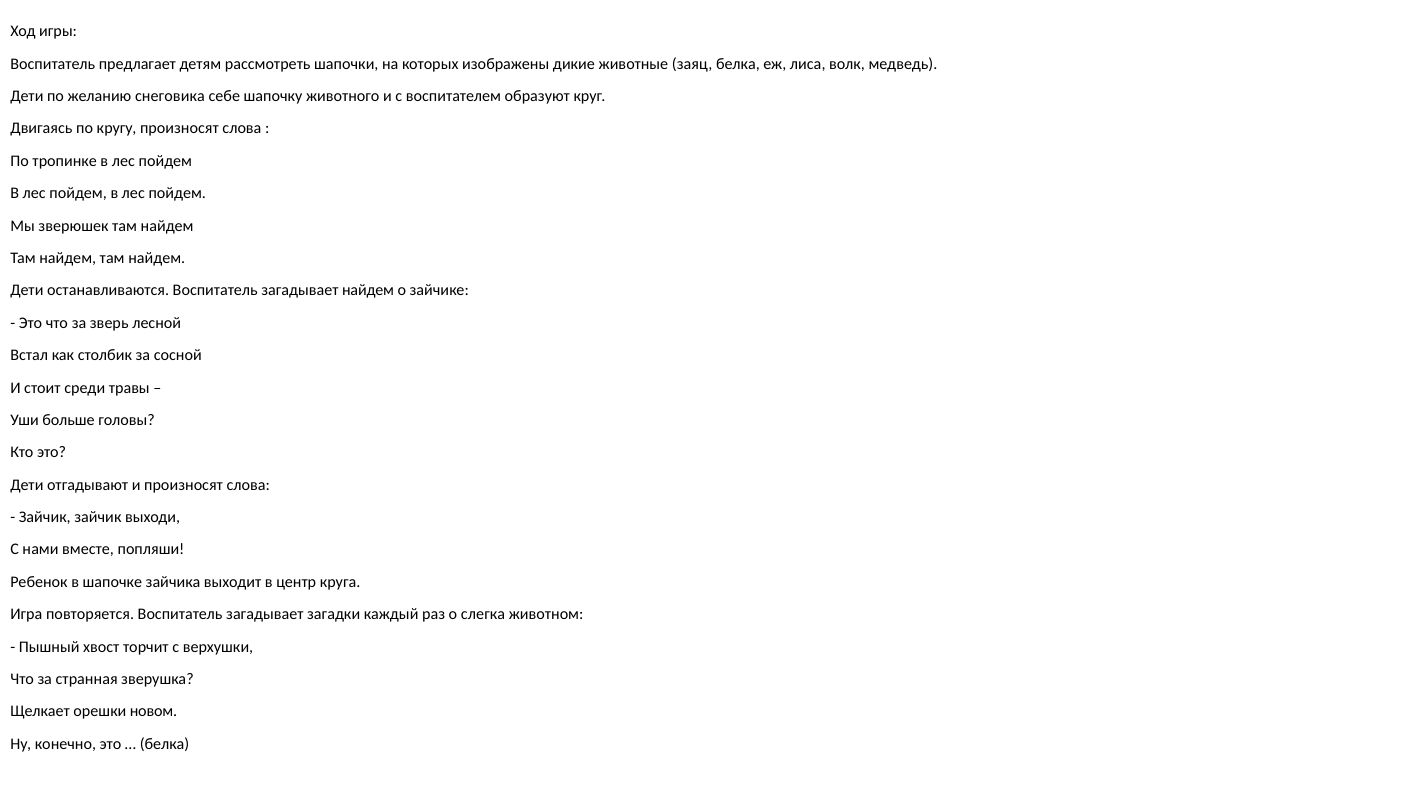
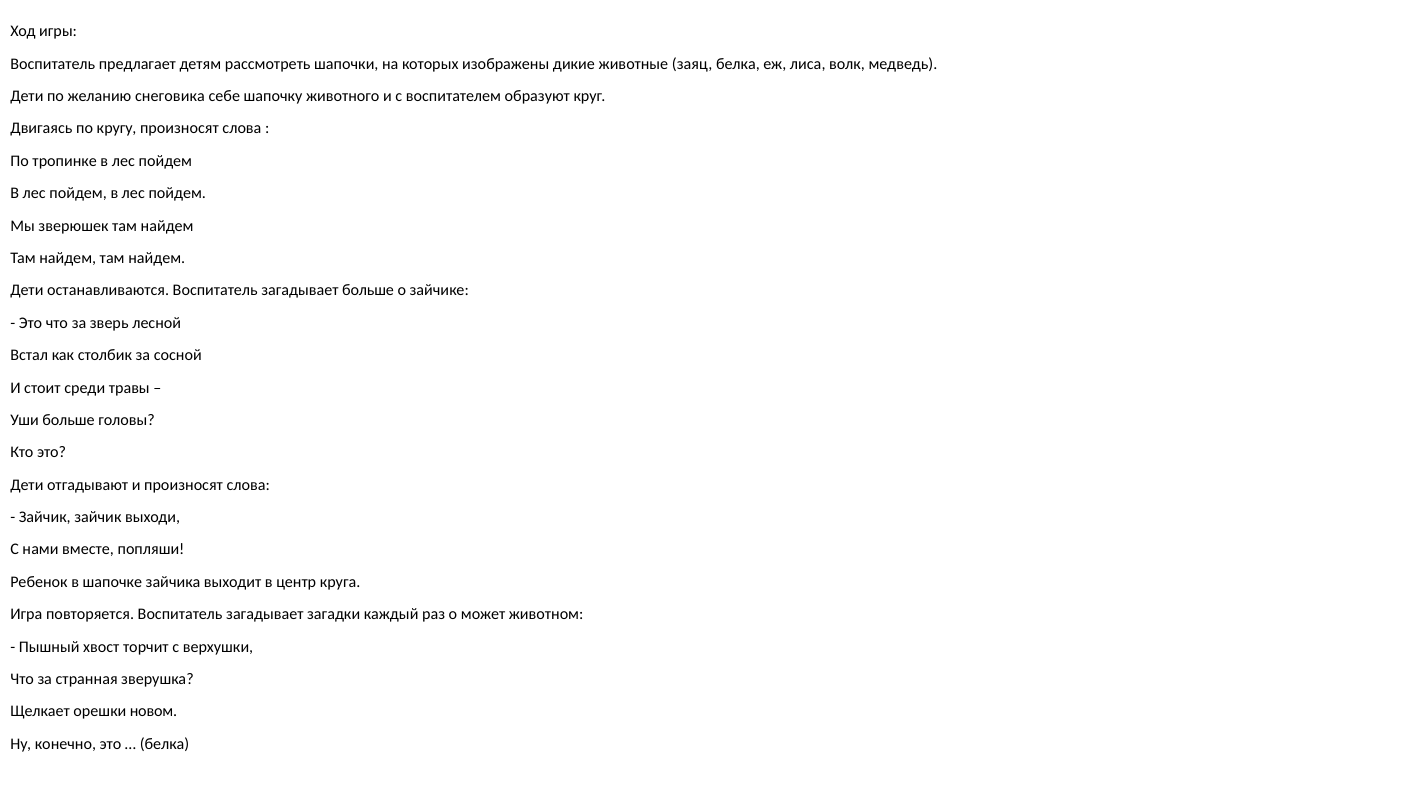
загадывает найдем: найдем -> больше
слегка: слегка -> может
